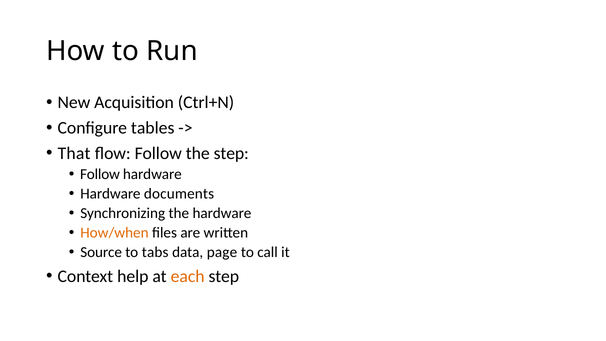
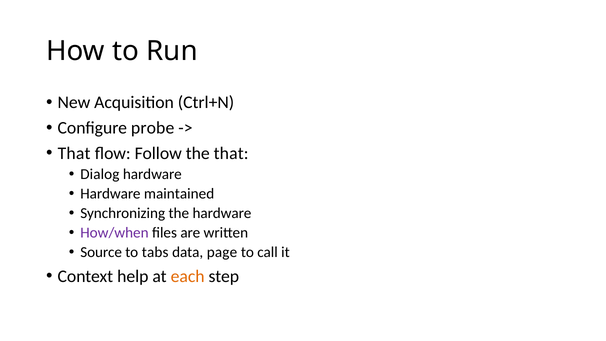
tables: tables -> probe
the step: step -> that
Follow at (100, 174): Follow -> Dialog
documents: documents -> maintained
How/when colour: orange -> purple
